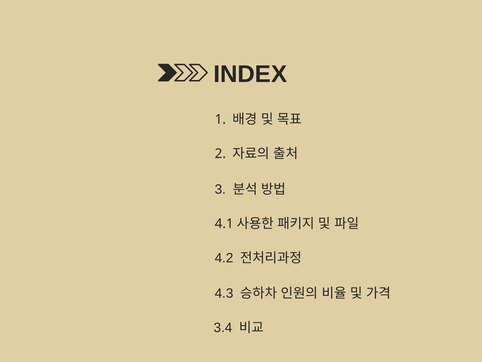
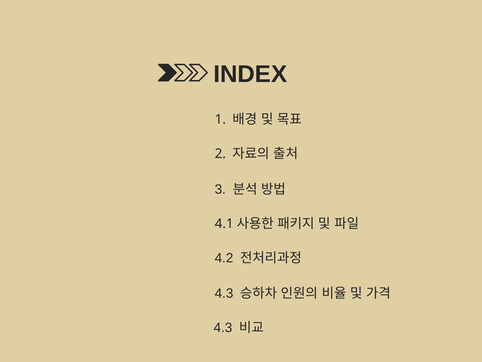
3.4 at (223, 327): 3.4 -> 4.3
